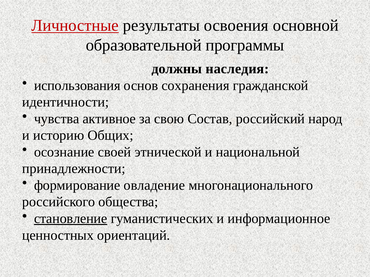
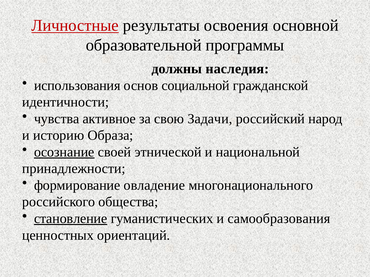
сохранения: сохранения -> социальной
Состав: Состав -> Задачи
Общих: Общих -> Образа
осознание underline: none -> present
информационное: информационное -> самообразования
